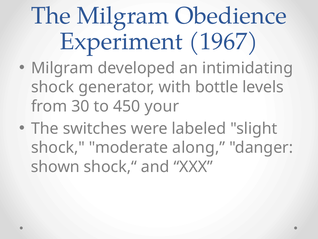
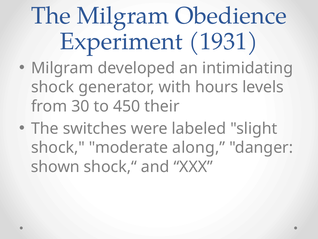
1967: 1967 -> 1931
bottle: bottle -> hours
your: your -> their
